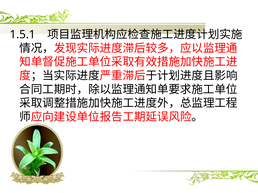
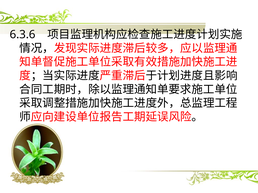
1.5.1: 1.5.1 -> 6.3.6
